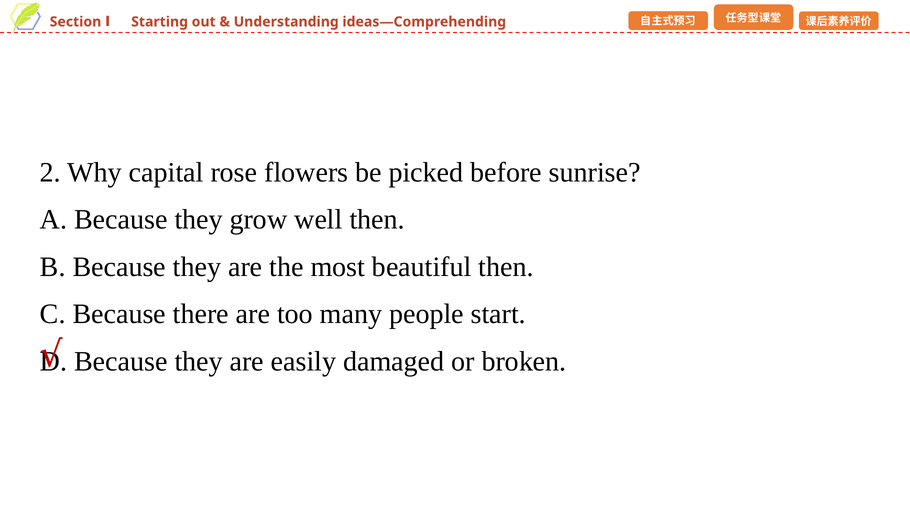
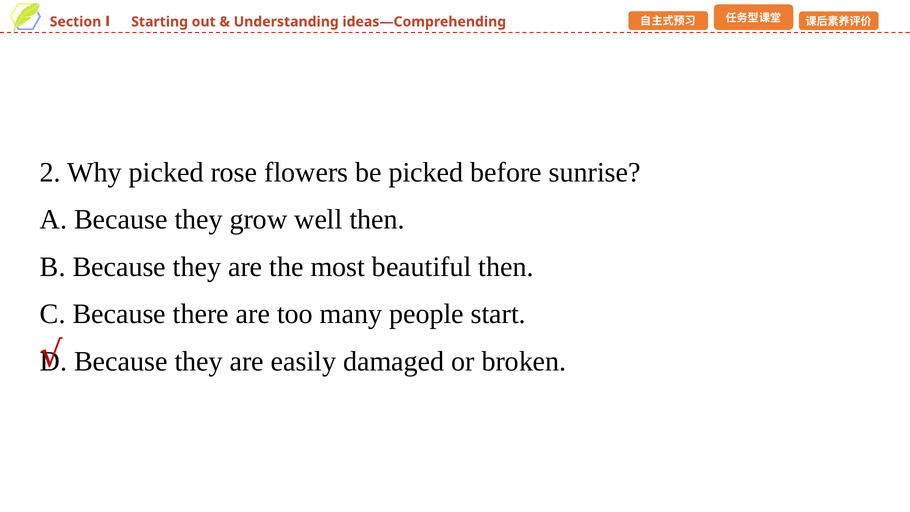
Why capital: capital -> picked
